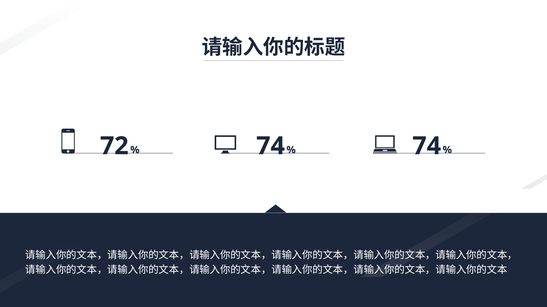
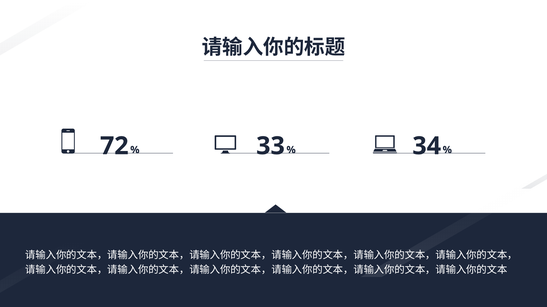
74 at (271, 146): 74 -> 33
74 at (427, 146): 74 -> 34
